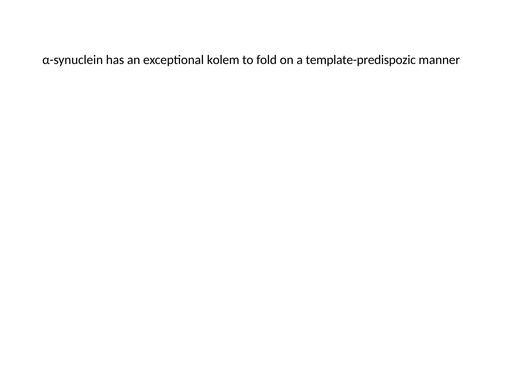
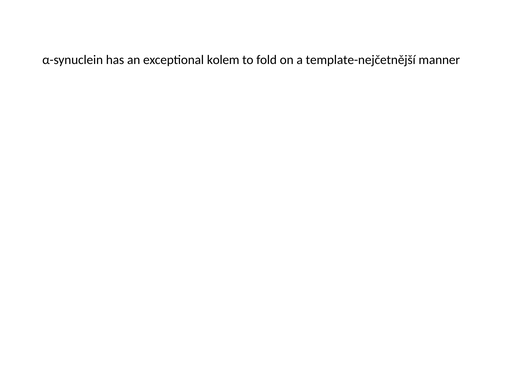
template-predispozic: template-predispozic -> template-nejčetnější
